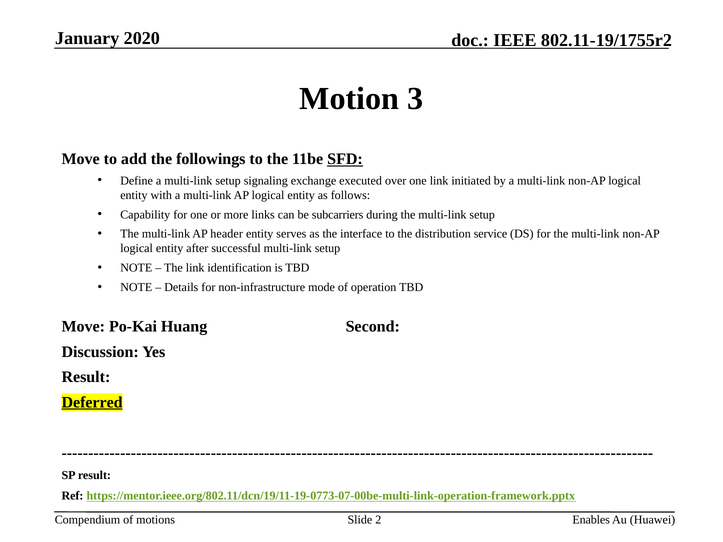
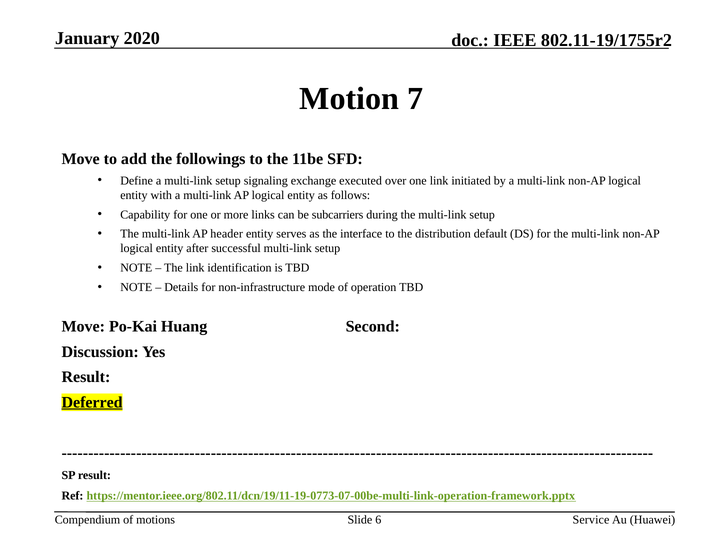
3: 3 -> 7
SFD underline: present -> none
service: service -> default
2: 2 -> 6
Enables: Enables -> Service
